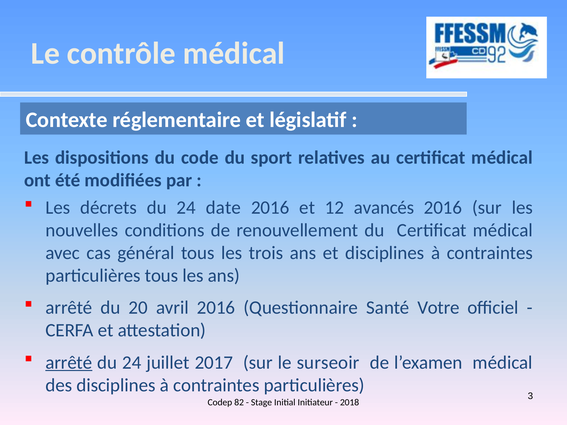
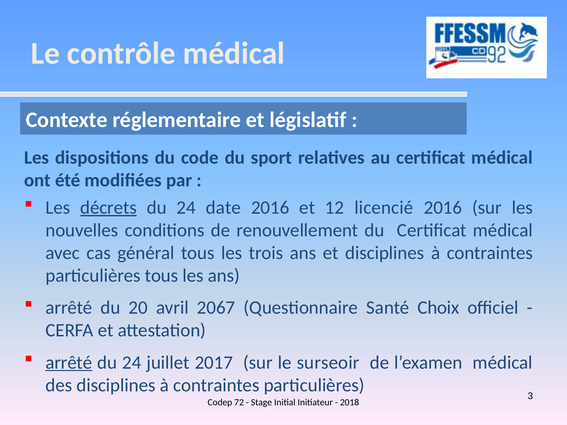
décrets underline: none -> present
avancés: avancés -> licencié
avril 2016: 2016 -> 2067
Votre: Votre -> Choix
82: 82 -> 72
